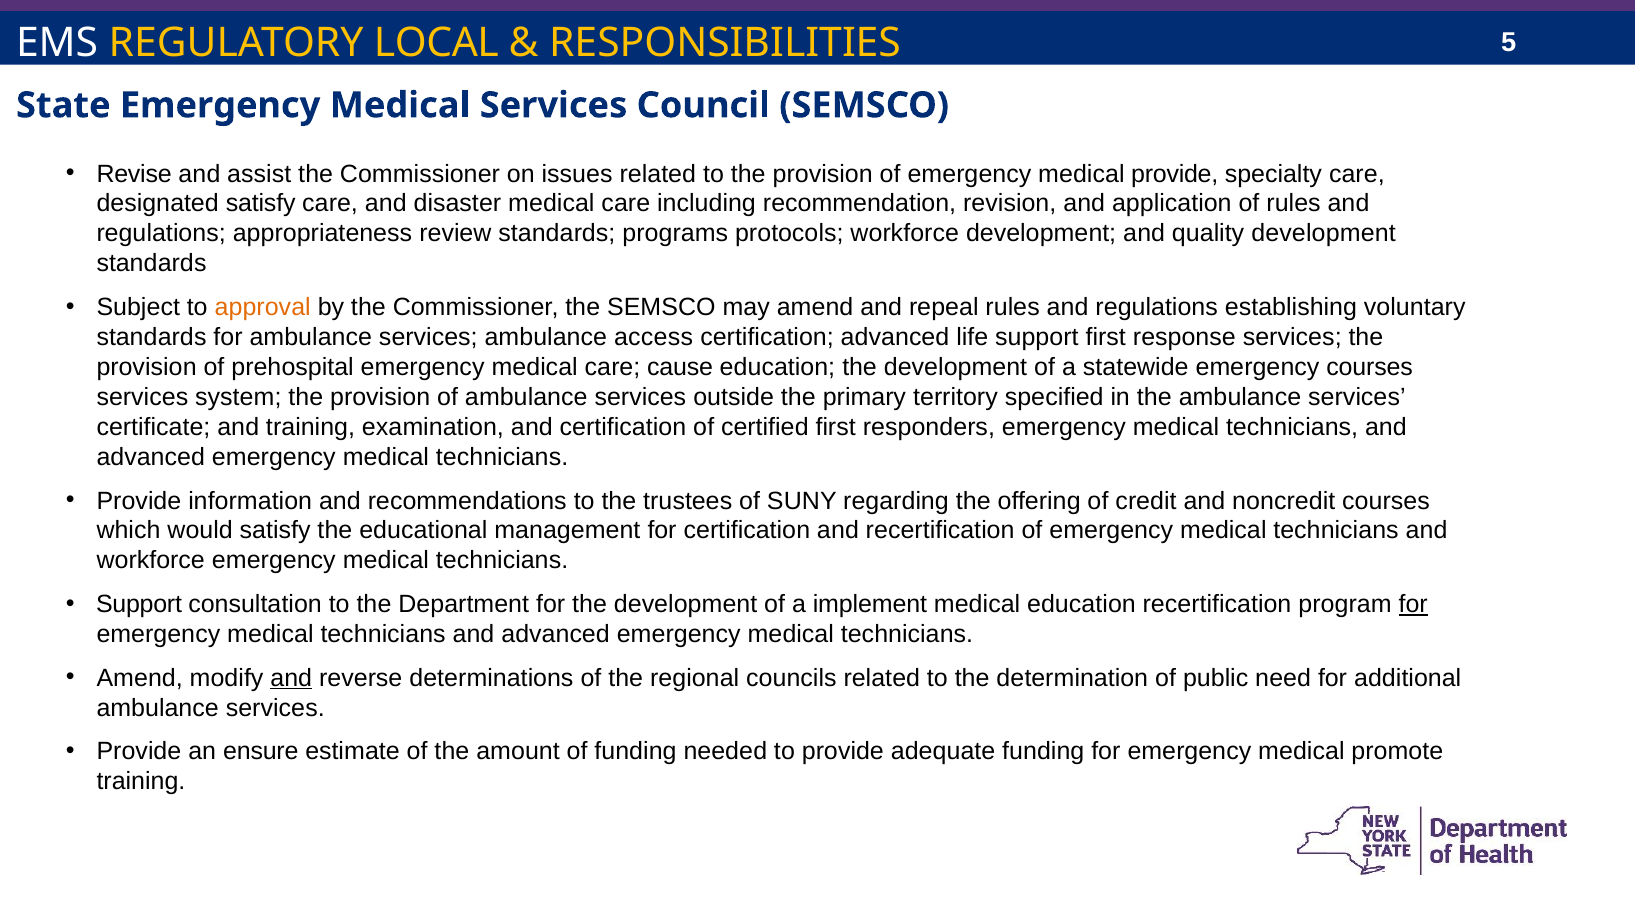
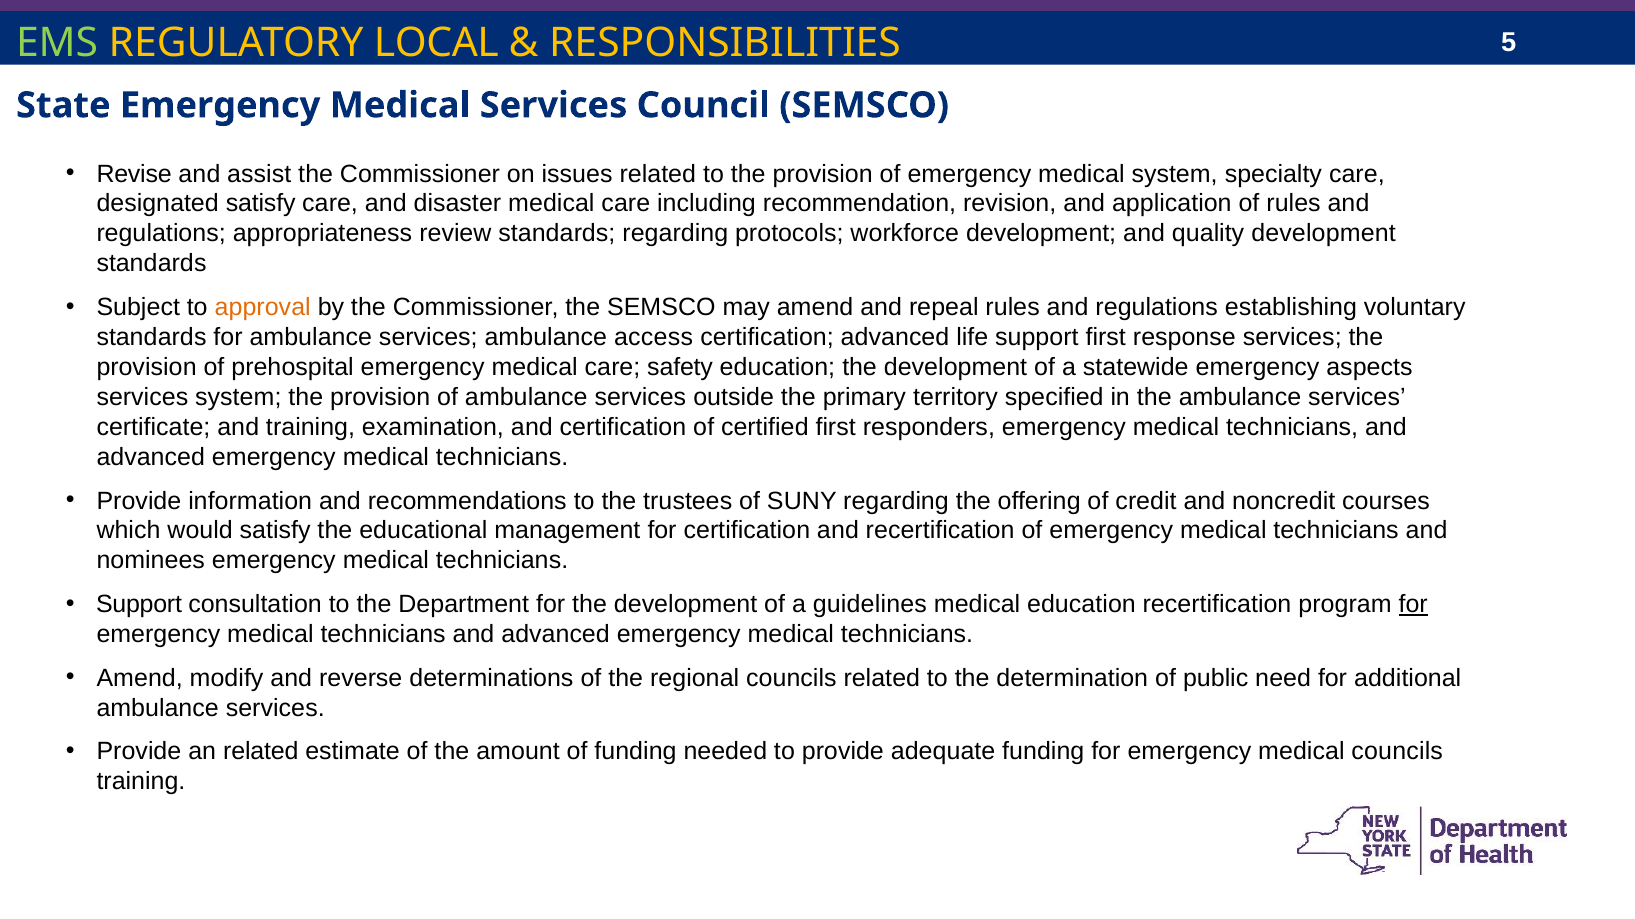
EMS colour: white -> light green
medical provide: provide -> system
standards programs: programs -> regarding
cause: cause -> safety
emergency courses: courses -> aspects
workforce at (151, 561): workforce -> nominees
implement: implement -> guidelines
and at (291, 678) underline: present -> none
an ensure: ensure -> related
medical promote: promote -> councils
